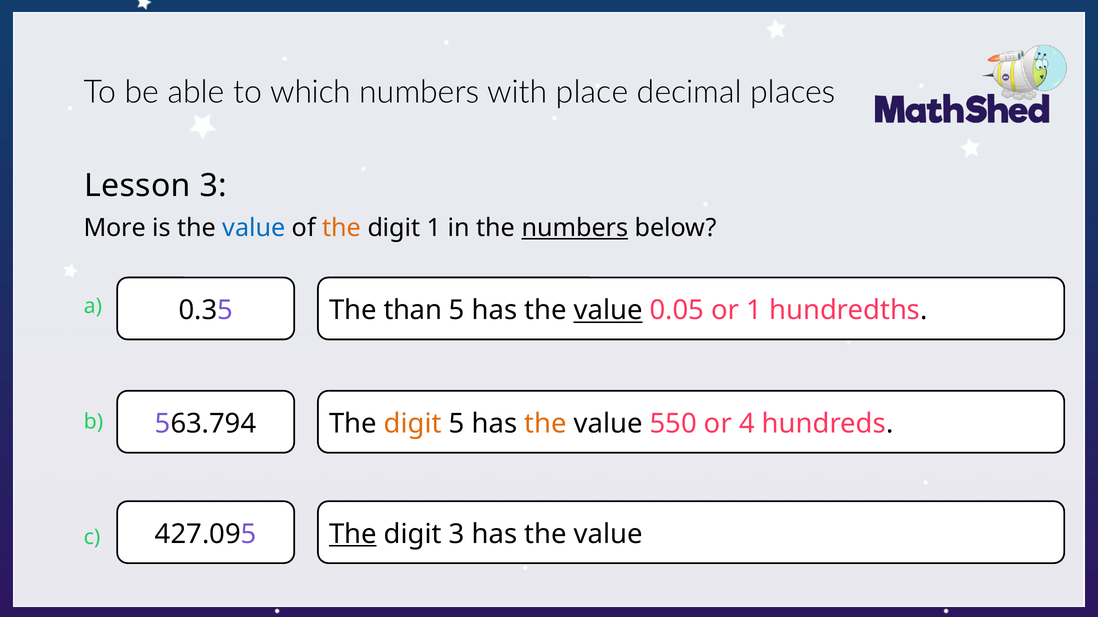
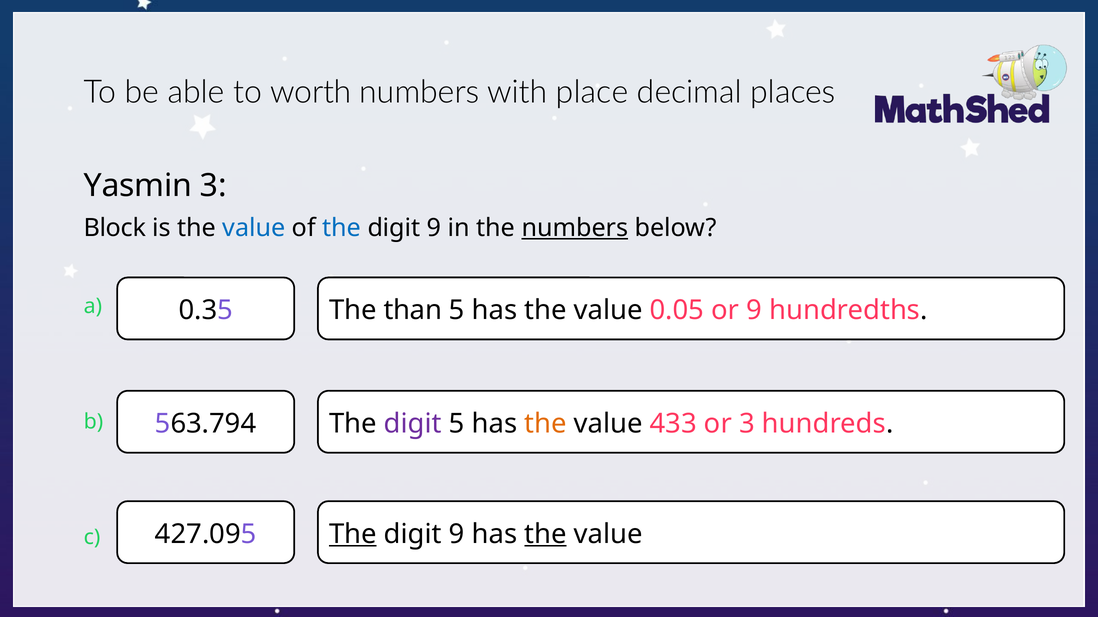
which: which -> worth
Lesson: Lesson -> Yasmin
More: More -> Block
the at (342, 228) colour: orange -> blue
1 at (434, 228): 1 -> 9
value at (608, 311) underline: present -> none
or 1: 1 -> 9
digit at (413, 424) colour: orange -> purple
550: 550 -> 433
or 4: 4 -> 3
3 at (457, 535): 3 -> 9
the at (545, 535) underline: none -> present
